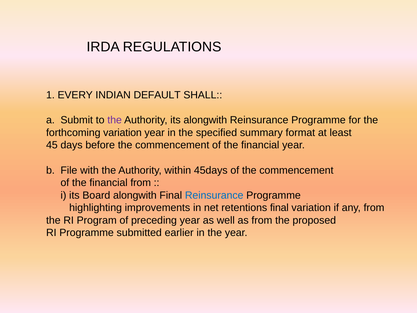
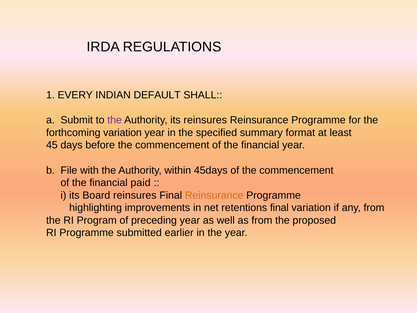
its alongwith: alongwith -> reinsures
financial from: from -> paid
Board alongwith: alongwith -> reinsures
Reinsurance at (214, 195) colour: blue -> orange
